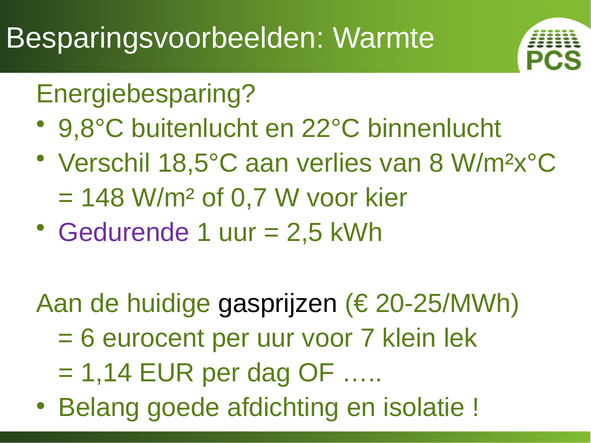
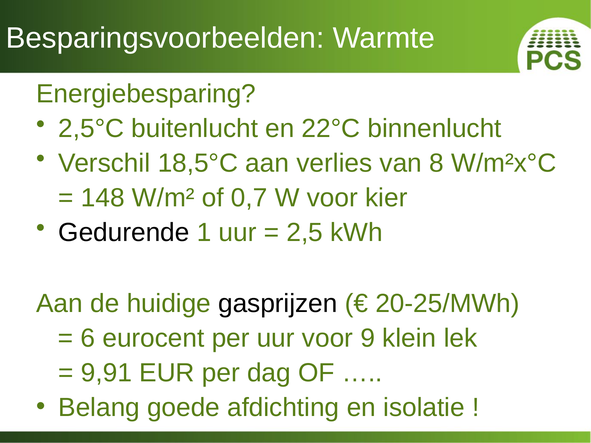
9,8°C: 9,8°C -> 2,5°C
Gedurende colour: purple -> black
7: 7 -> 9
1,14: 1,14 -> 9,91
